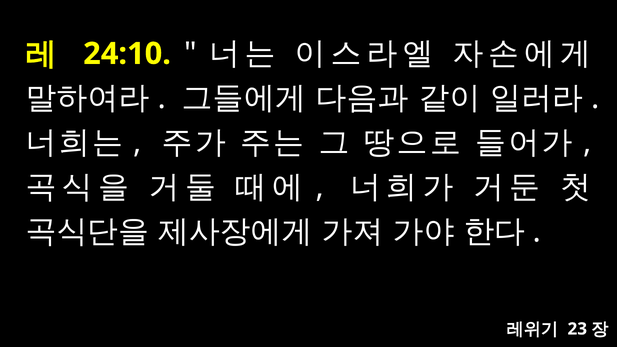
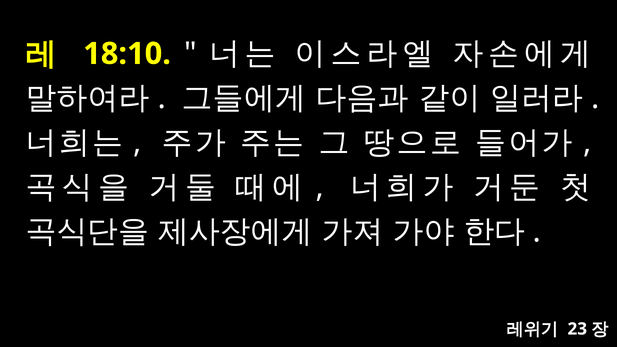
24:10: 24:10 -> 18:10
